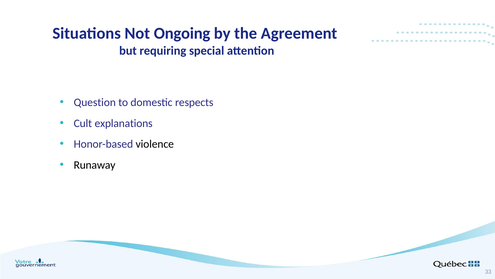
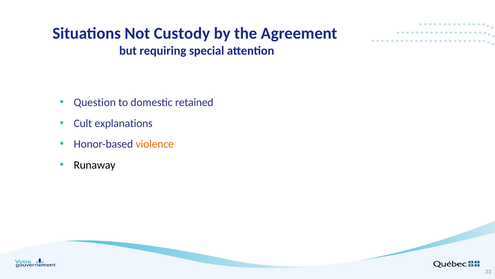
Ongoing: Ongoing -> Custody
respects: respects -> retained
violence colour: black -> orange
